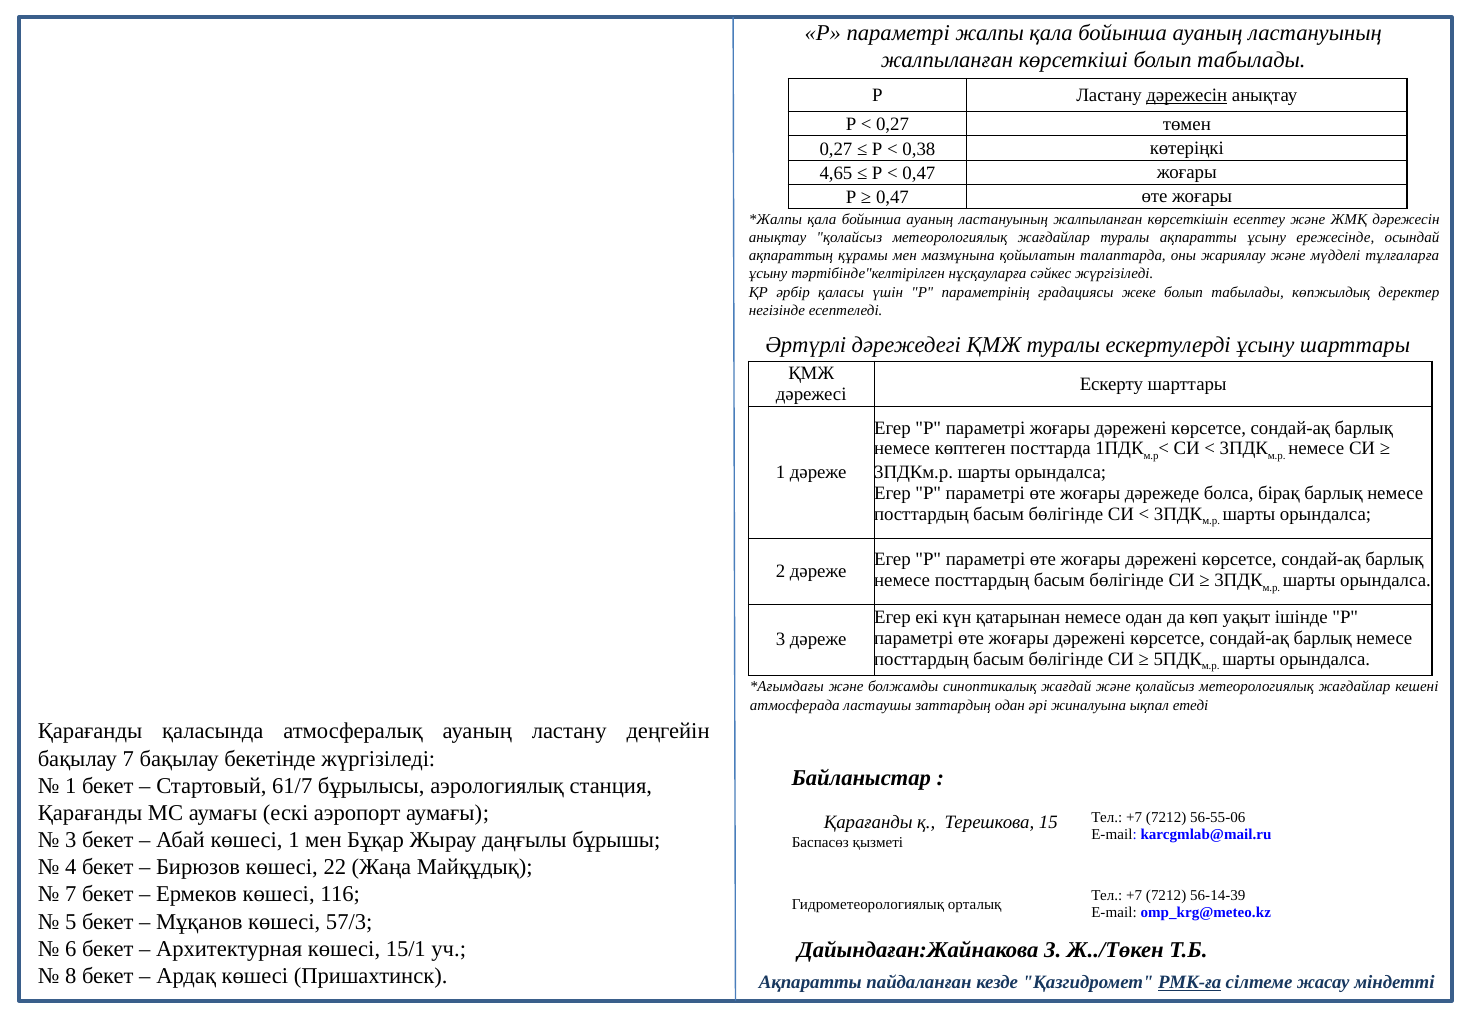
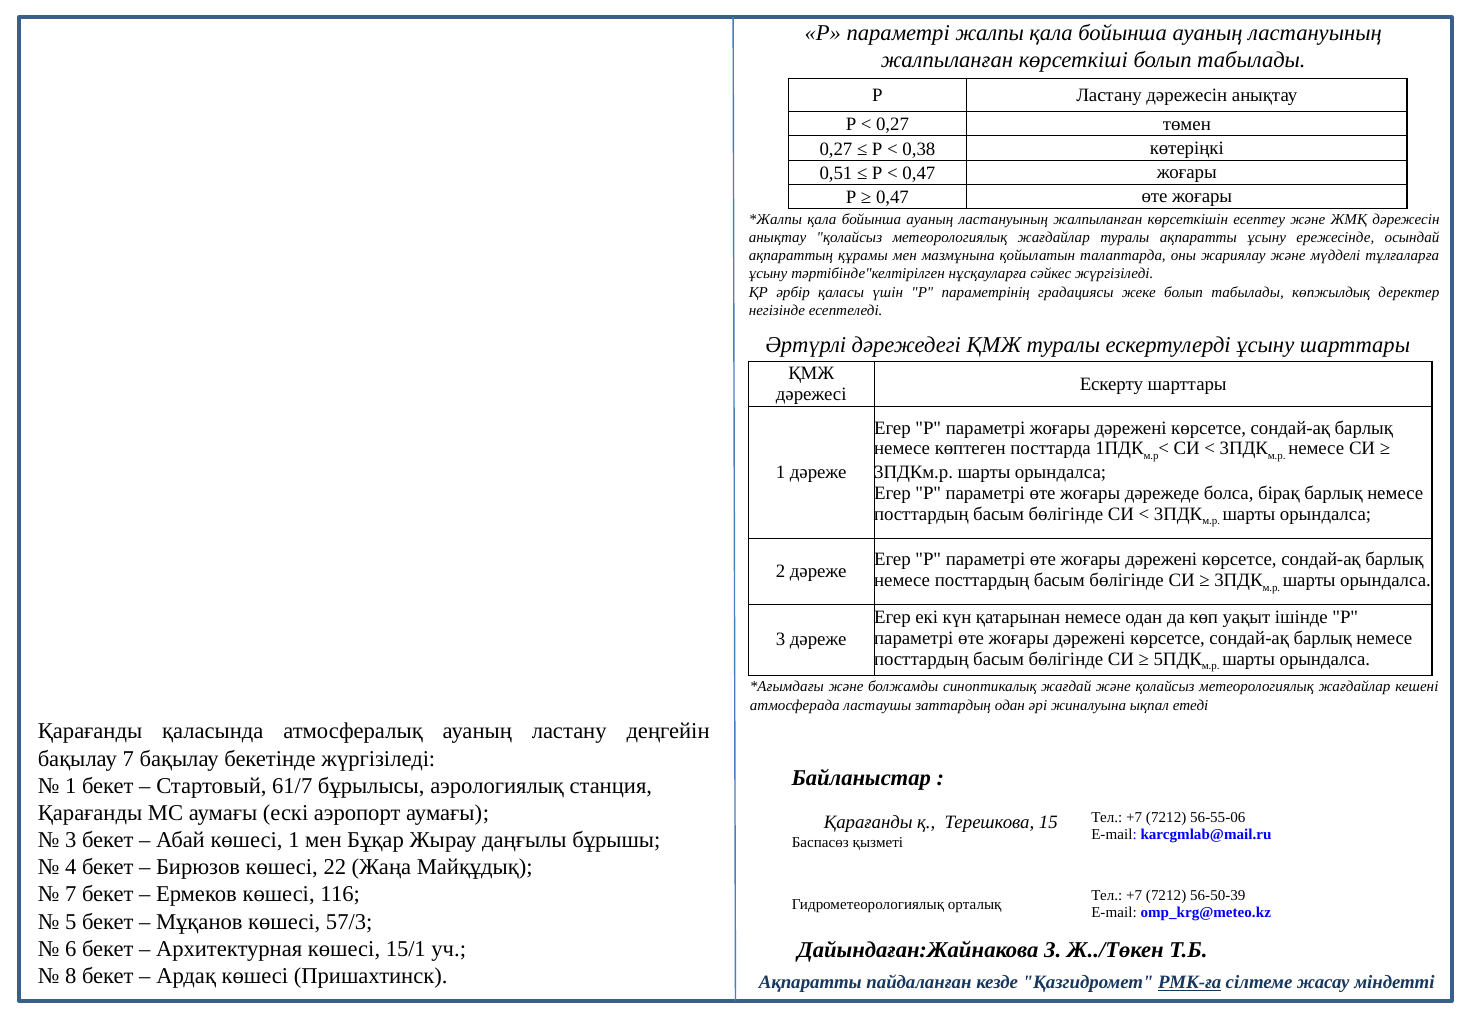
дәрежесін at (1187, 95) underline: present -> none
4,65: 4,65 -> 0,51
56-14-39: 56-14-39 -> 56-50-39
